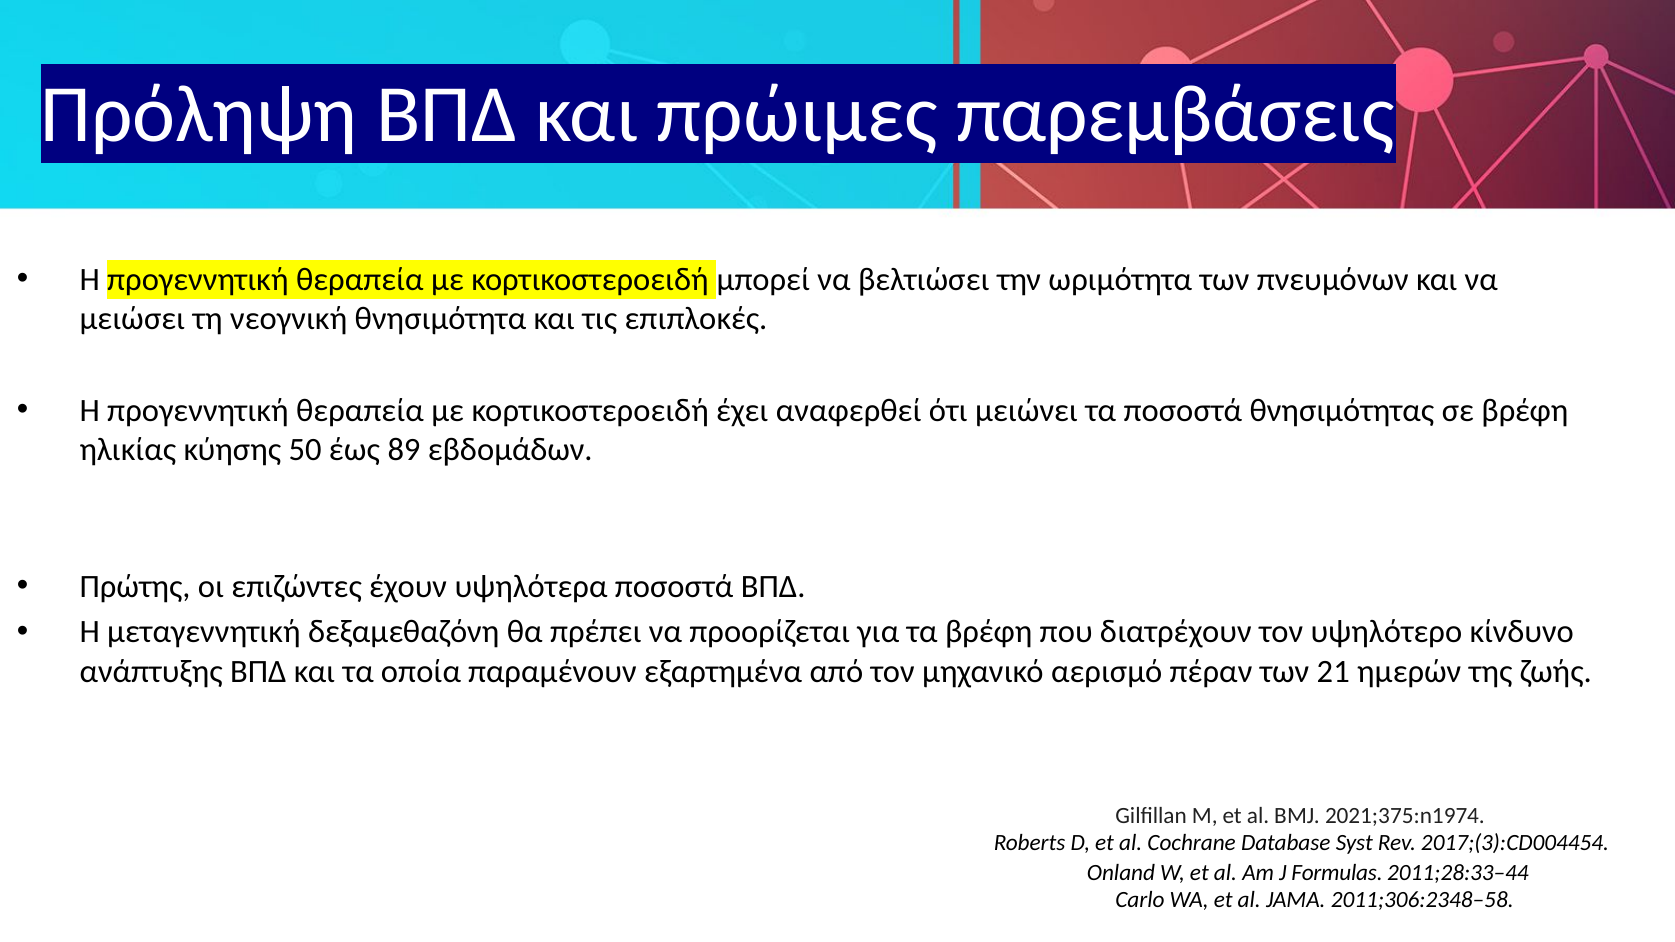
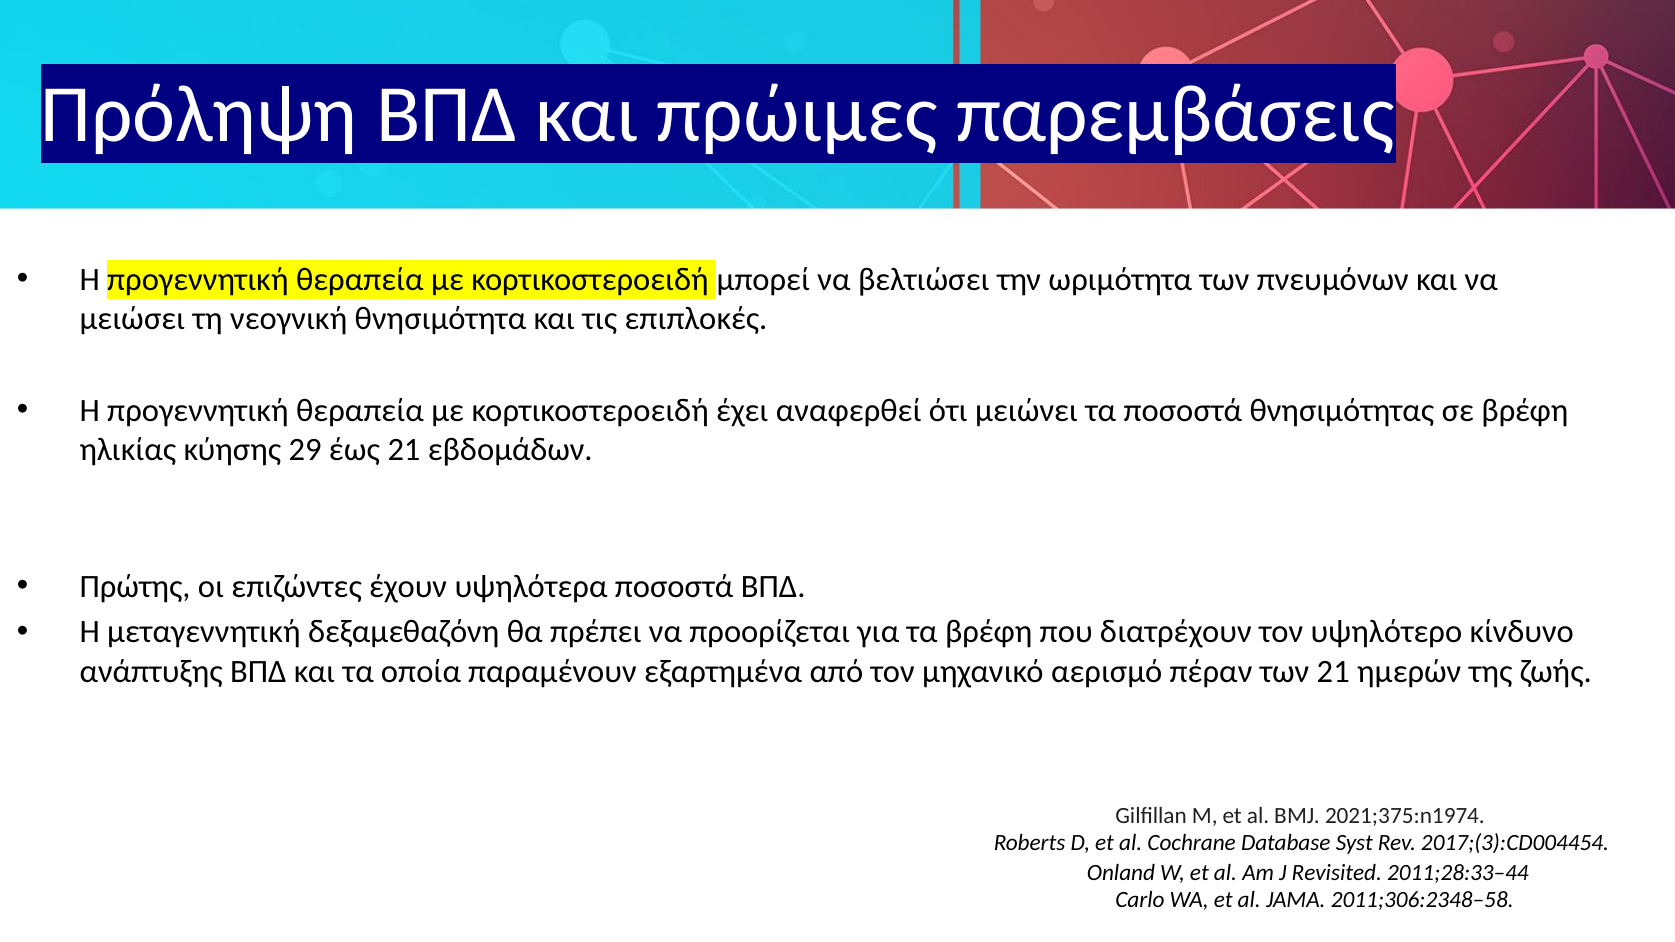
50: 50 -> 29
έως 89: 89 -> 21
Formulas: Formulas -> Revisited
